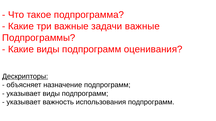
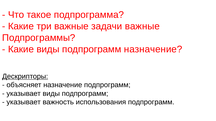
подпрограмм оценивания: оценивания -> назначение
